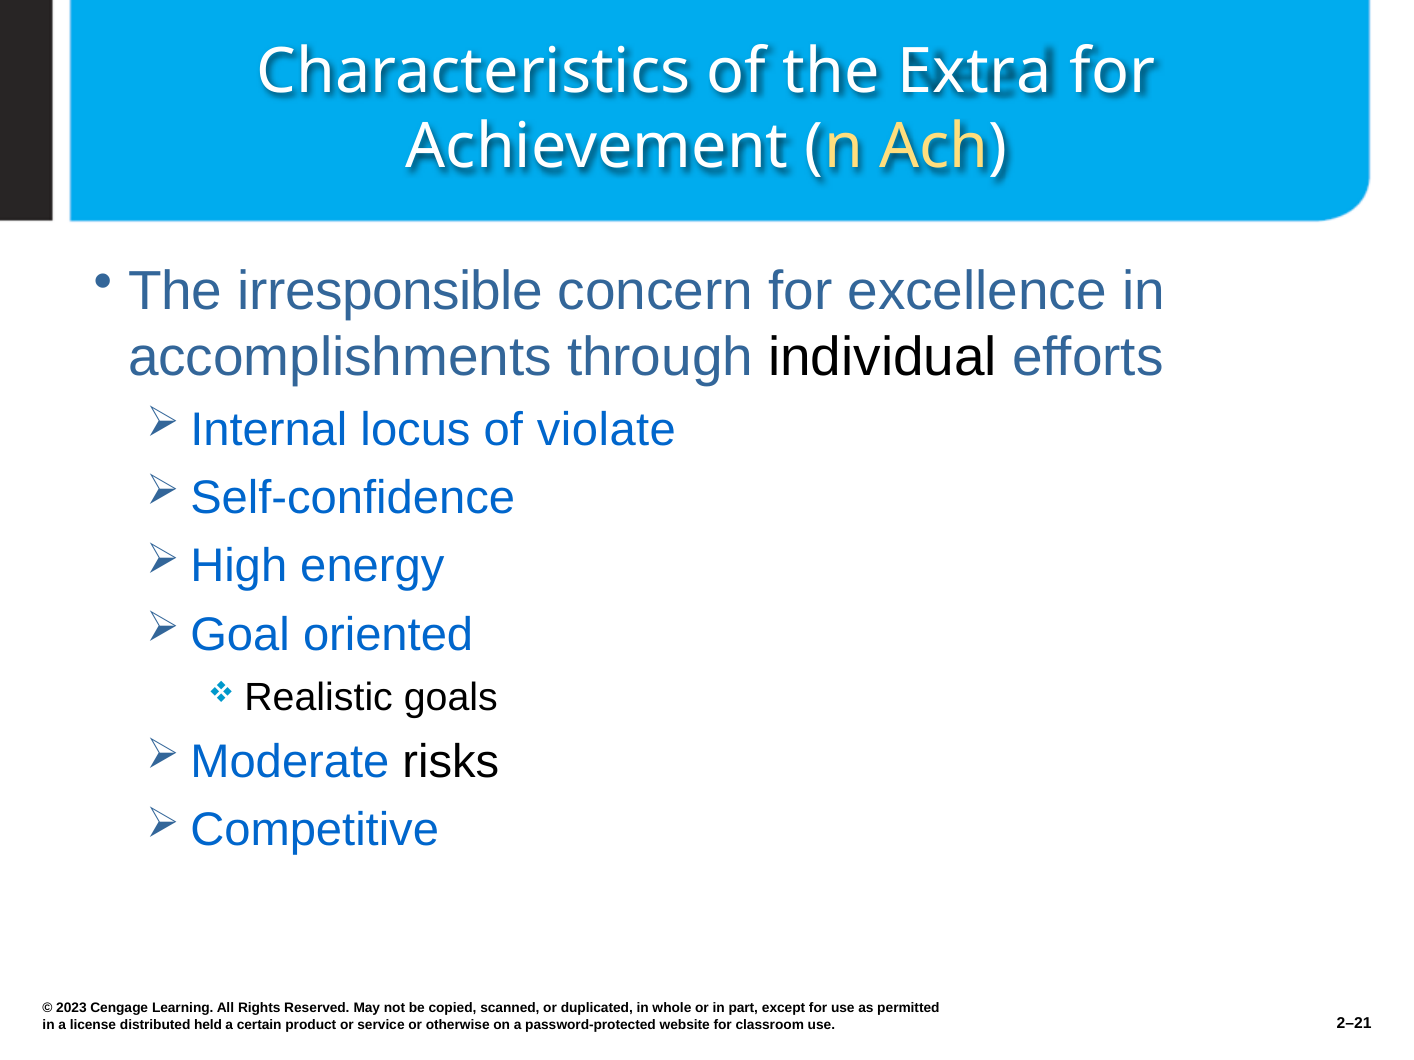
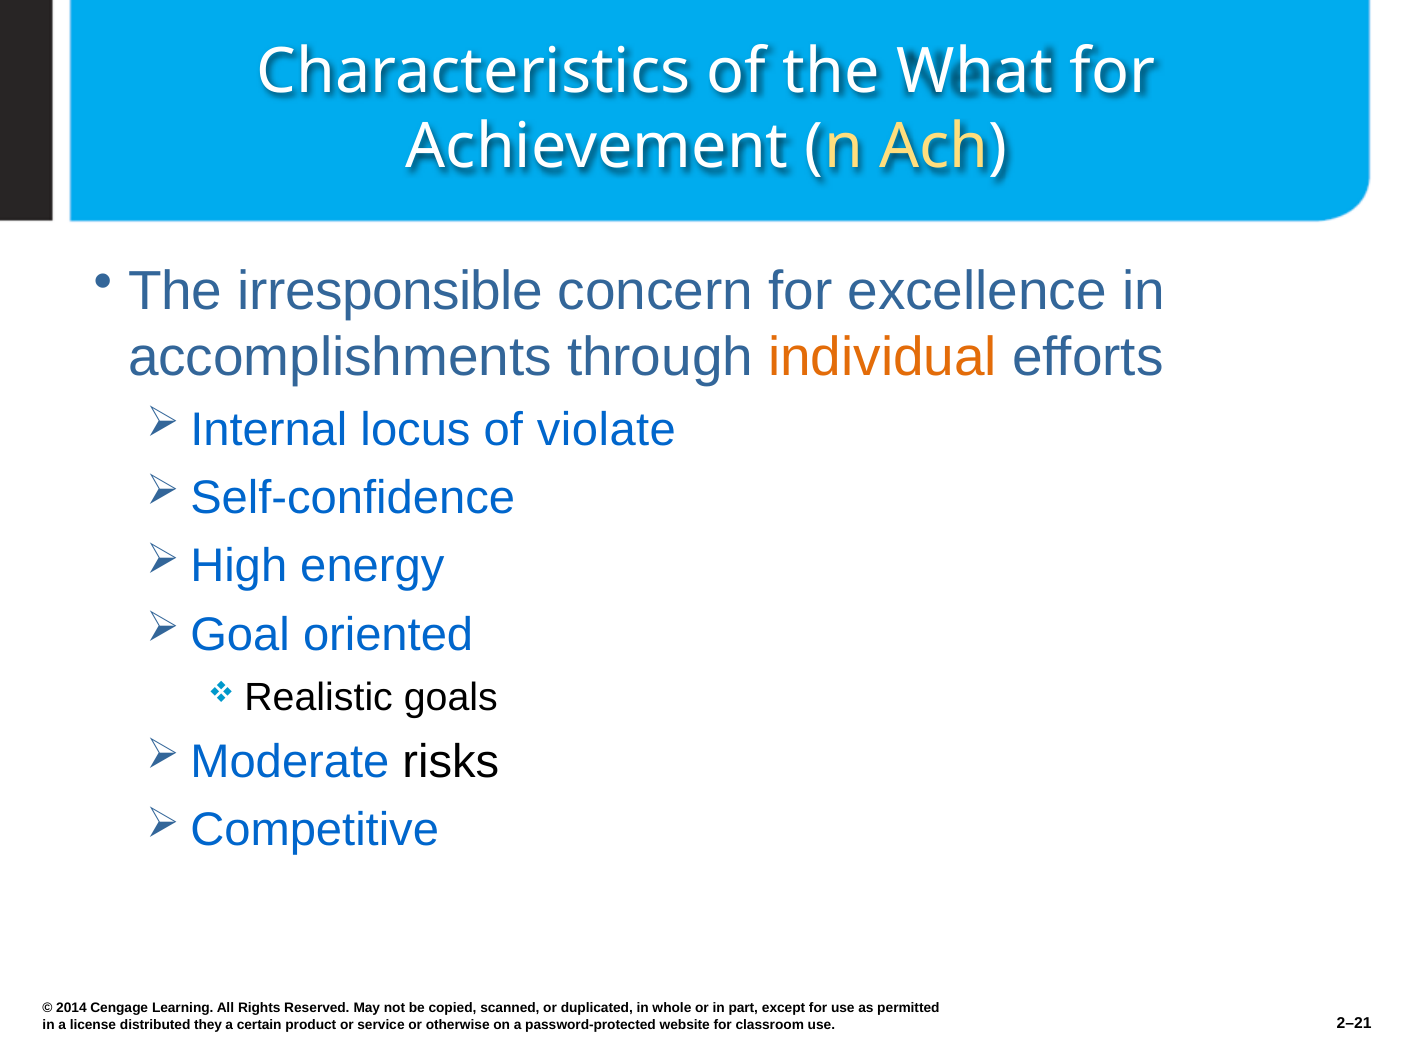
Extra: Extra -> What
individual colour: black -> orange
2023: 2023 -> 2014
held: held -> they
